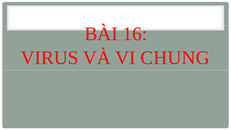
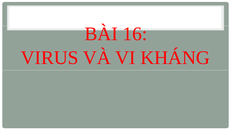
CHUNG: CHUNG -> KHÁNG
